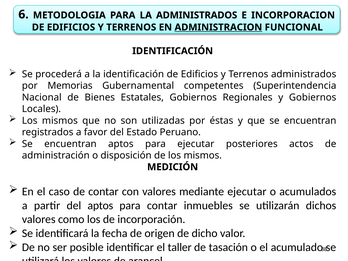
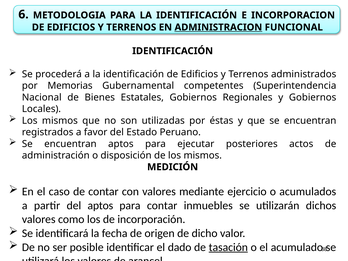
PARA LA ADMINISTRADOS: ADMINISTRADOS -> IDENTIFICACIÓN
mediante ejecutar: ejecutar -> ejercicio
taller: taller -> dado
tasación underline: none -> present
